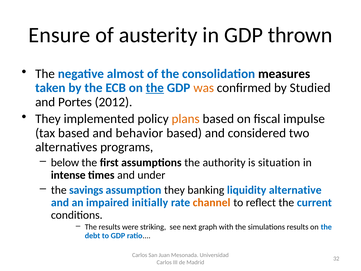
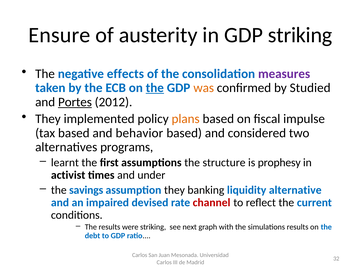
GDP thrown: thrown -> striking
almost: almost -> effects
measures colour: black -> purple
Portes underline: none -> present
below: below -> learnt
authority: authority -> structure
situation: situation -> prophesy
intense: intense -> activist
initially: initially -> devised
channel colour: orange -> red
